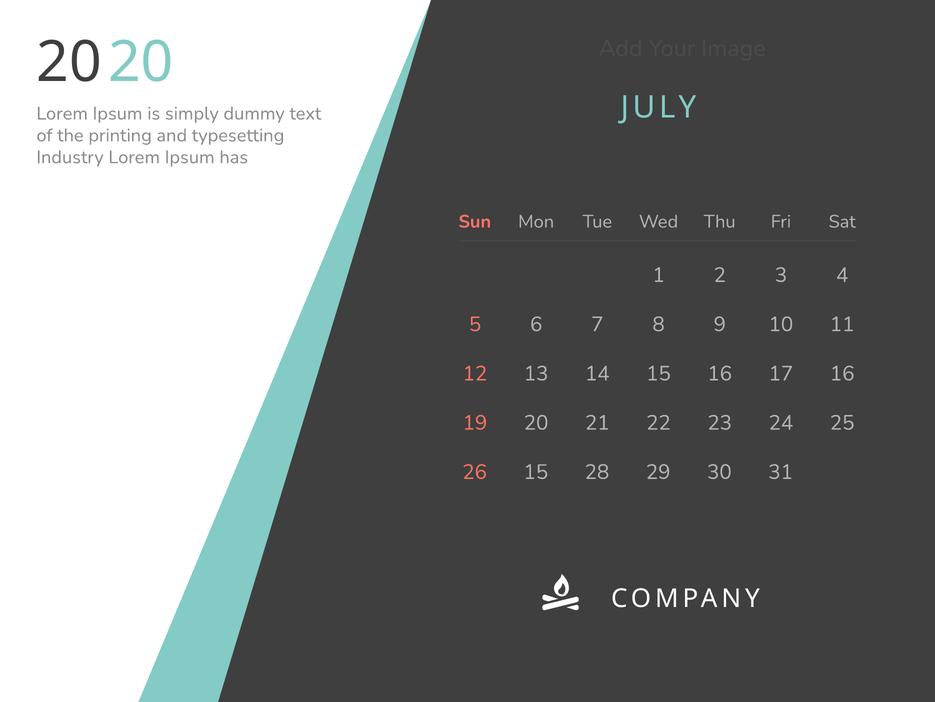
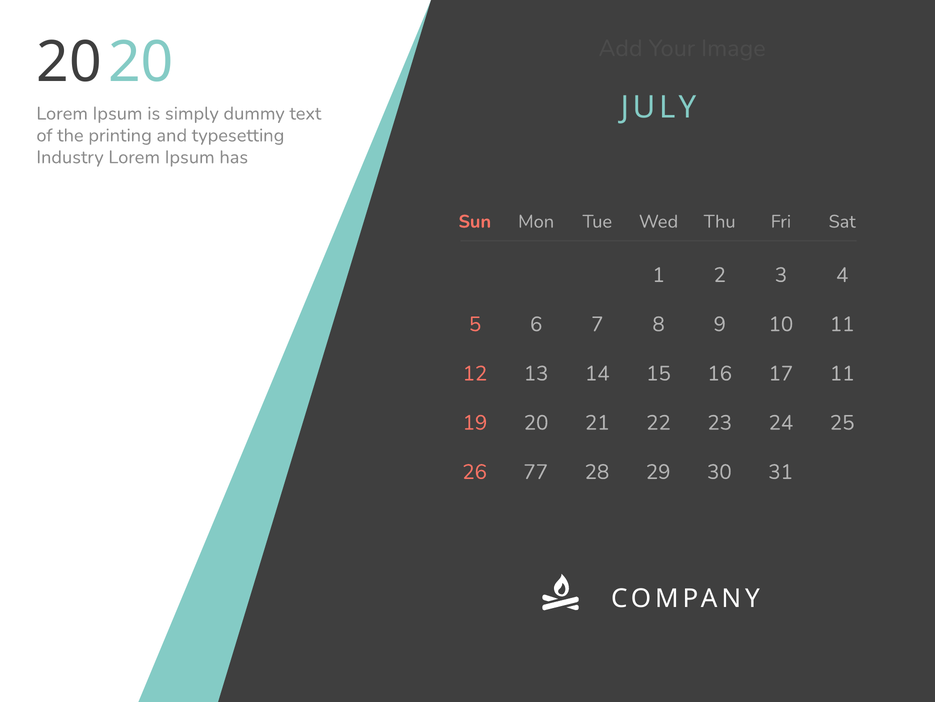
17 16: 16 -> 11
26 15: 15 -> 77
